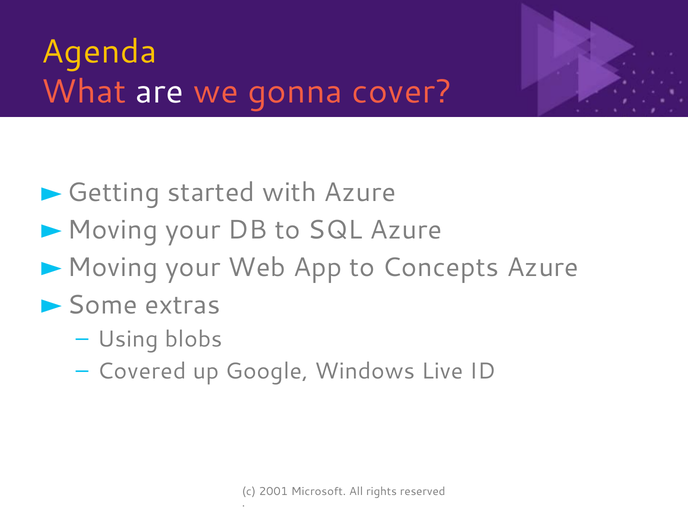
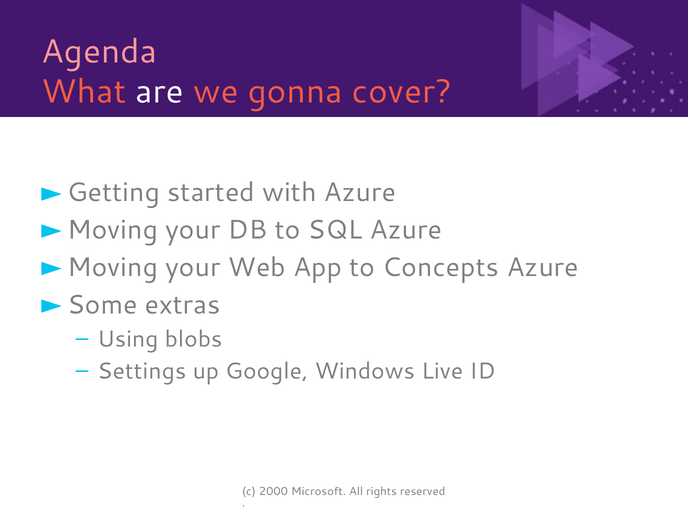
Agenda colour: yellow -> pink
Covered: Covered -> Settings
2001: 2001 -> 2000
